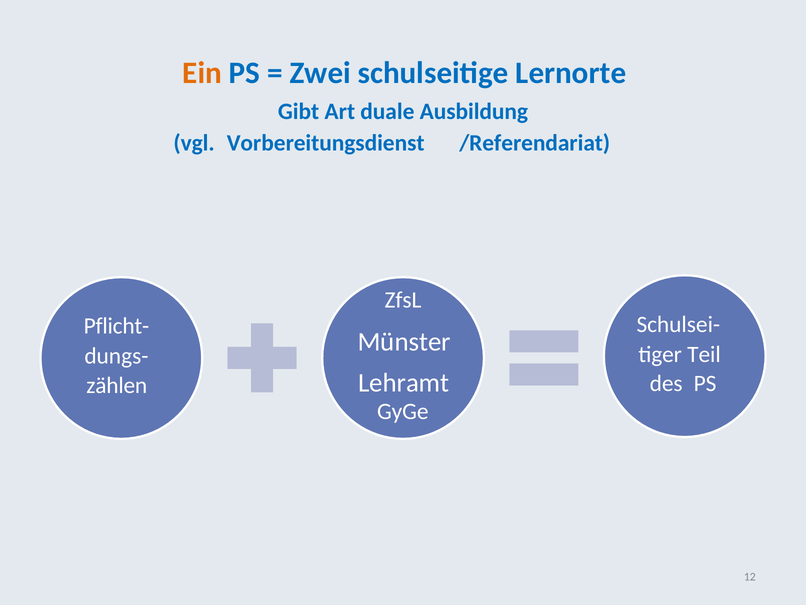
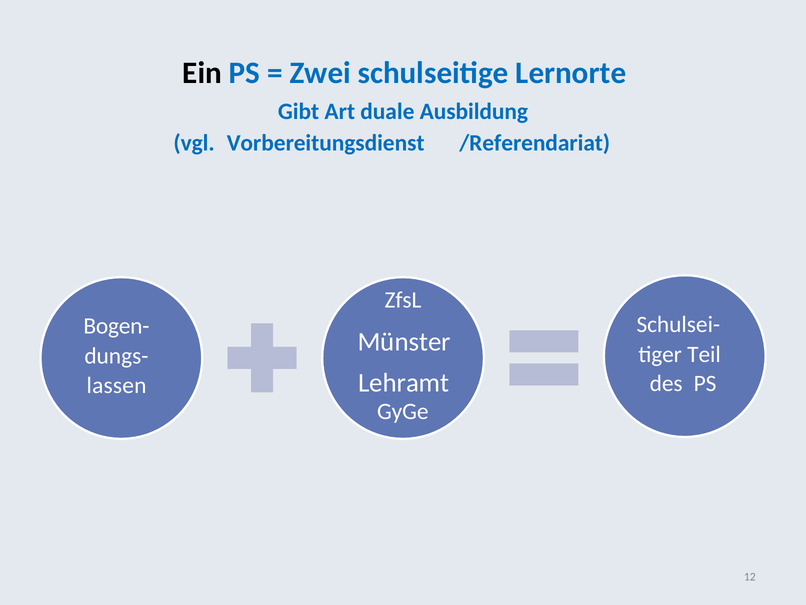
Ein colour: orange -> black
Pflicht-: Pflicht- -> Bogen-
zählen: zählen -> lassen
